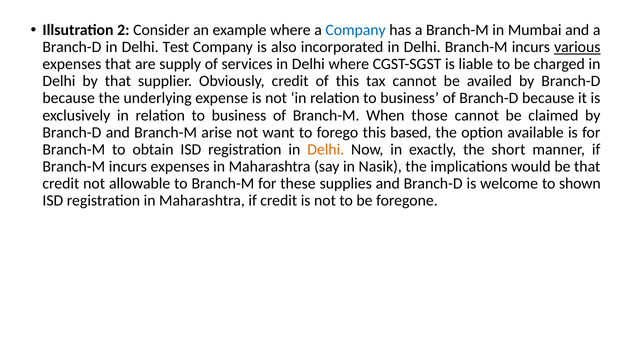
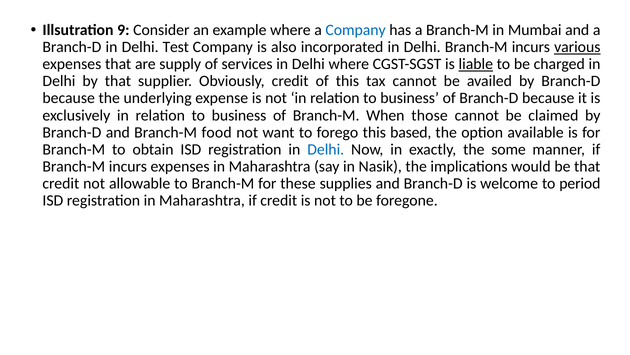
2: 2 -> 9
liable underline: none -> present
arise: arise -> food
Delhi at (326, 149) colour: orange -> blue
short: short -> some
shown: shown -> period
